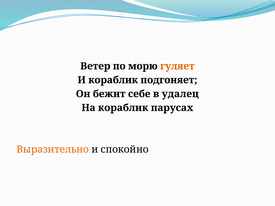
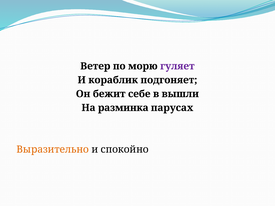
гуляет colour: orange -> purple
удалец: удалец -> вышли
На кораблик: кораблик -> разминка
